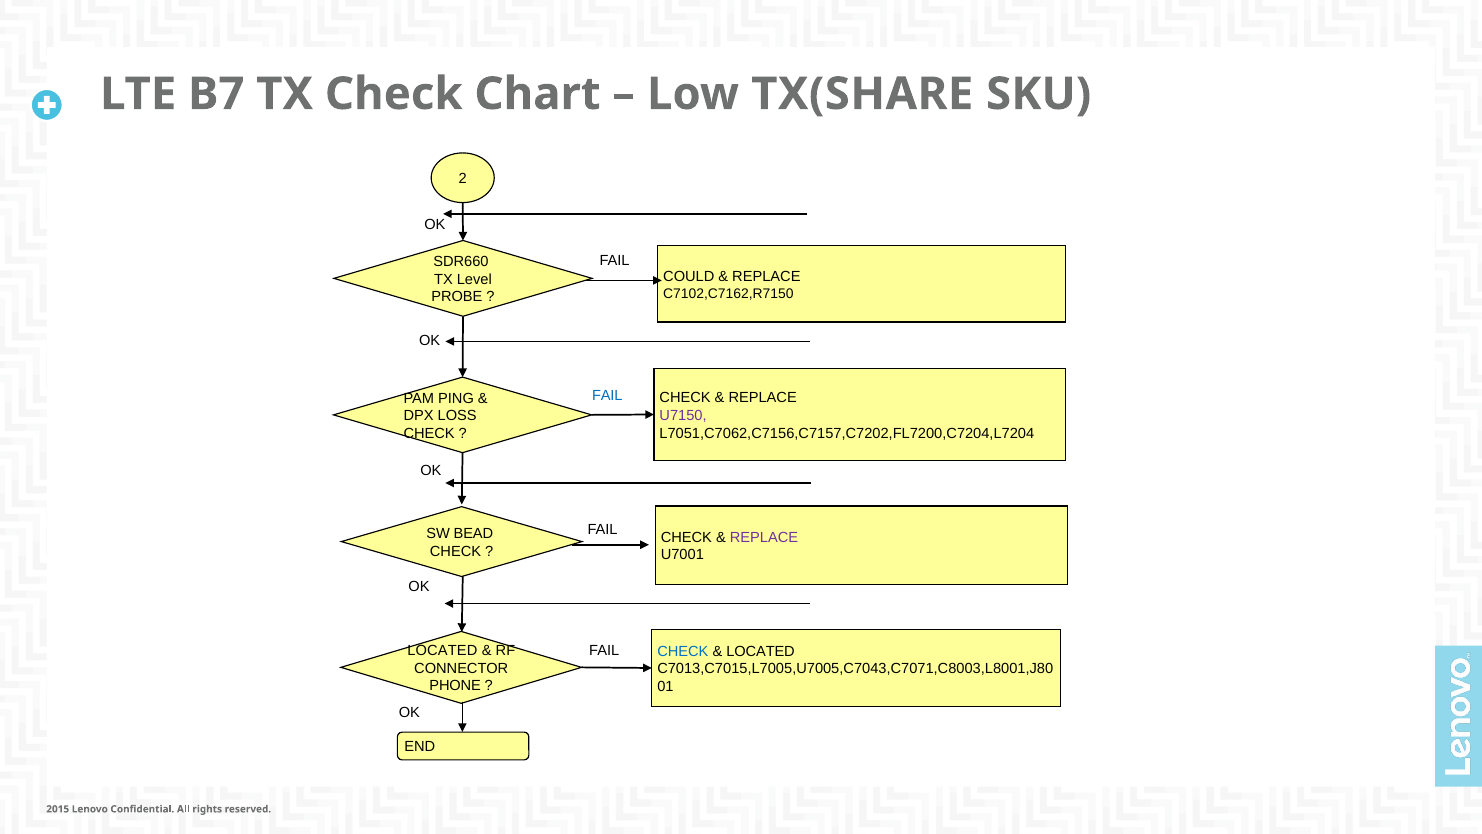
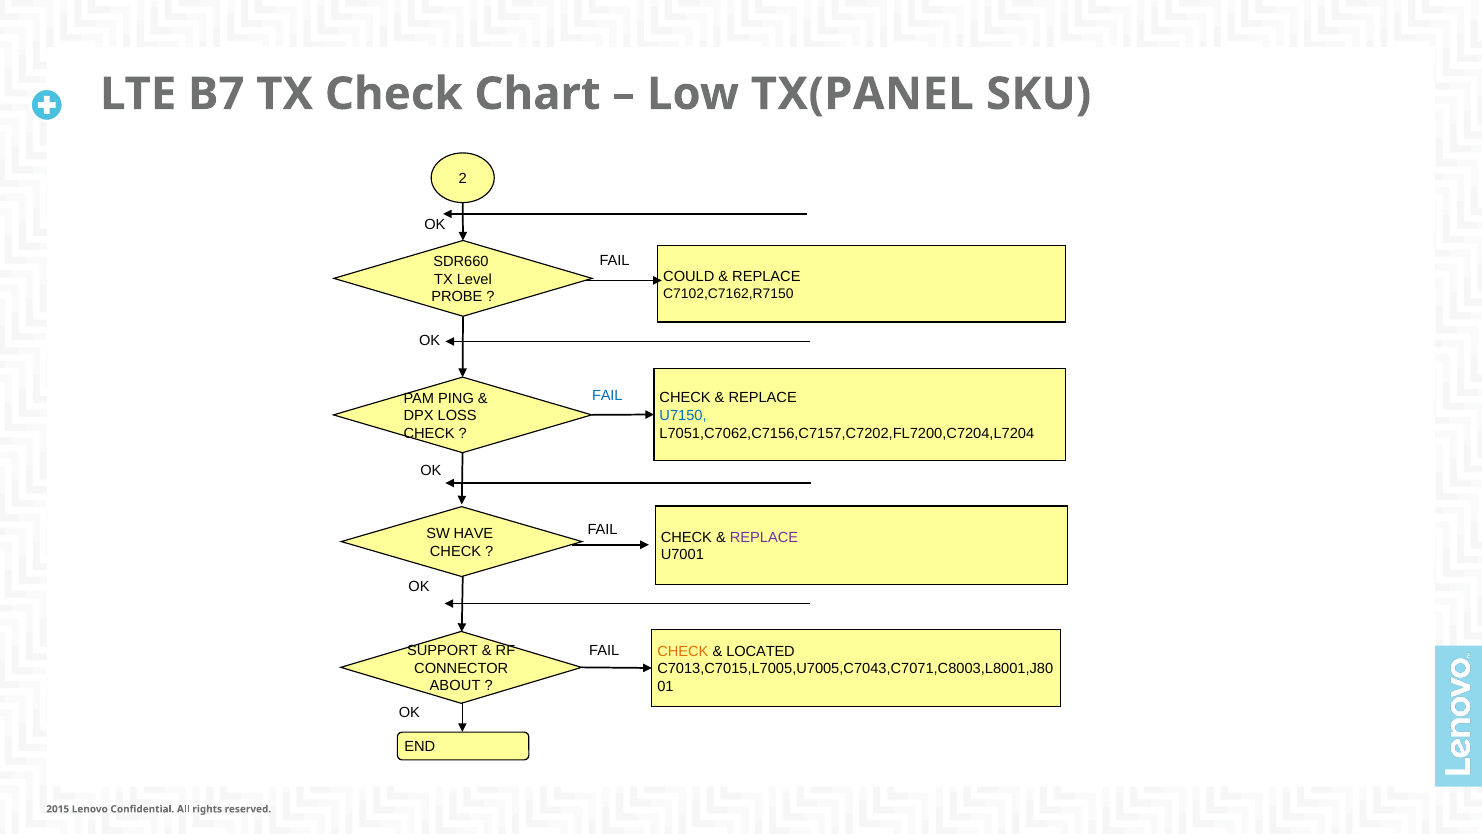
TX(SHARE: TX(SHARE -> TX(PANEL
U7150 colour: purple -> blue
BEAD: BEAD -> HAVE
LOCATED at (442, 650): LOCATED -> SUPPORT
CHECK at (683, 651) colour: blue -> orange
PHONE: PHONE -> ABOUT
